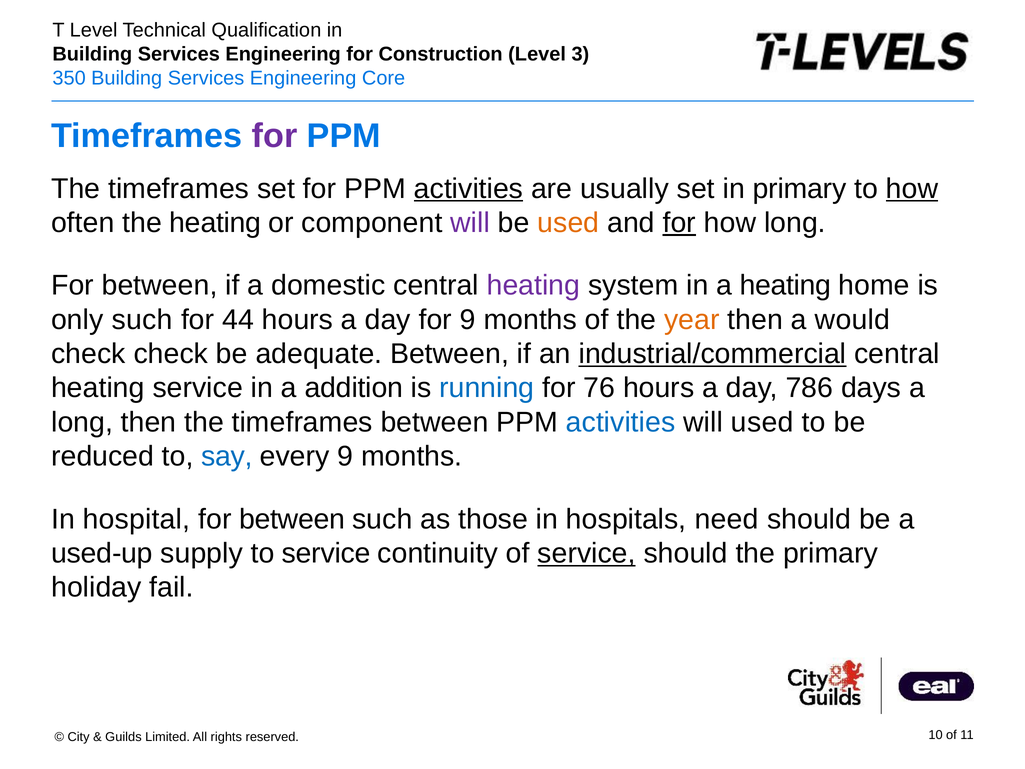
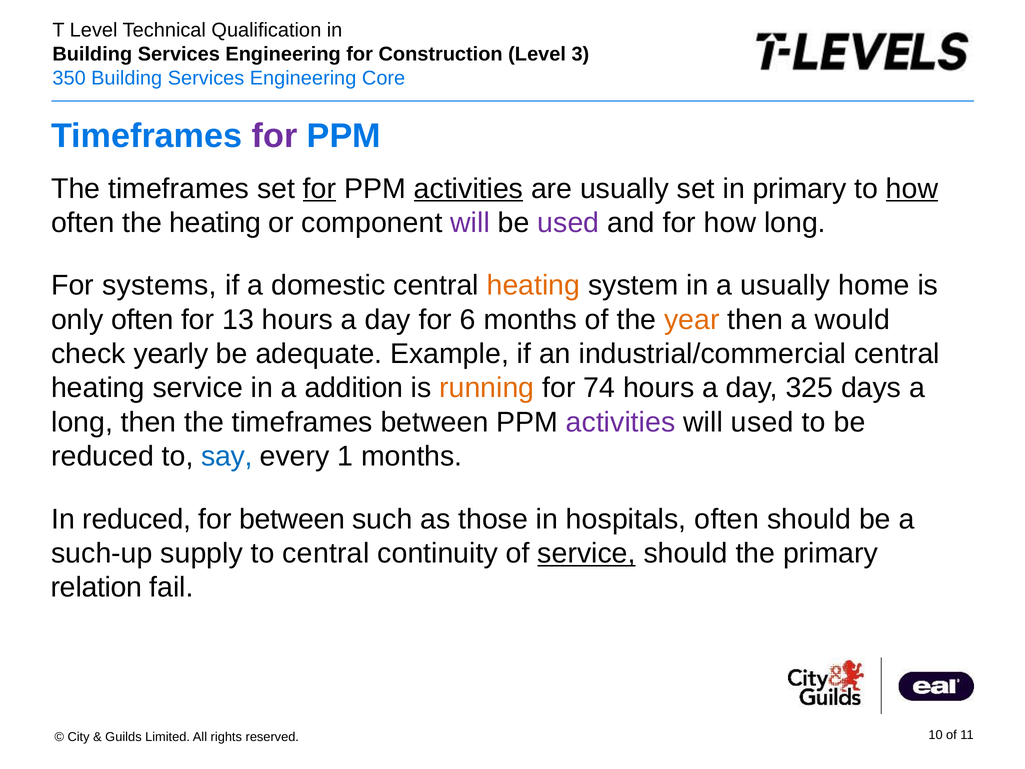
for at (320, 189) underline: none -> present
used at (568, 223) colour: orange -> purple
for at (679, 223) underline: present -> none
between at (160, 285): between -> systems
heating at (533, 285) colour: purple -> orange
a heating: heating -> usually
only such: such -> often
44: 44 -> 13
for 9: 9 -> 6
check check: check -> yearly
adequate Between: Between -> Example
industrial/commercial underline: present -> none
running colour: blue -> orange
76: 76 -> 74
786: 786 -> 325
activities at (621, 422) colour: blue -> purple
every 9: 9 -> 1
In hospital: hospital -> reduced
hospitals need: need -> often
used-up: used-up -> such-up
to service: service -> central
holiday: holiday -> relation
